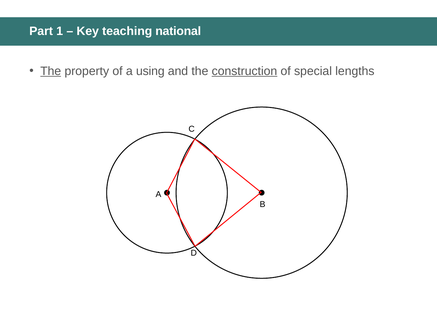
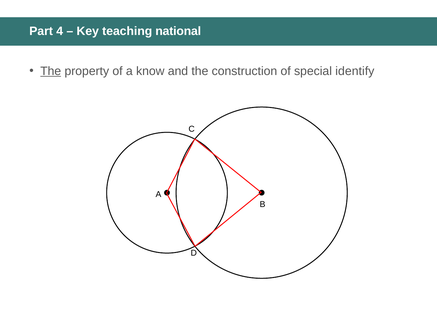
1: 1 -> 4
using: using -> know
construction underline: present -> none
lengths: lengths -> identify
